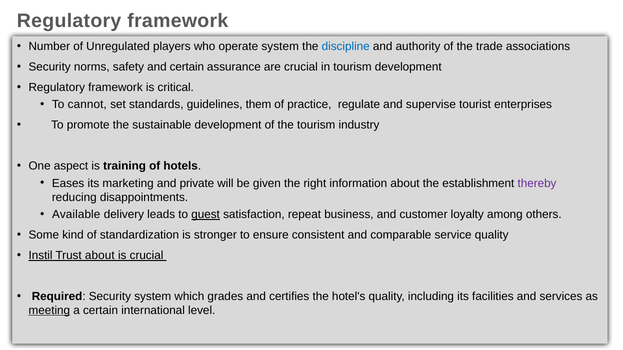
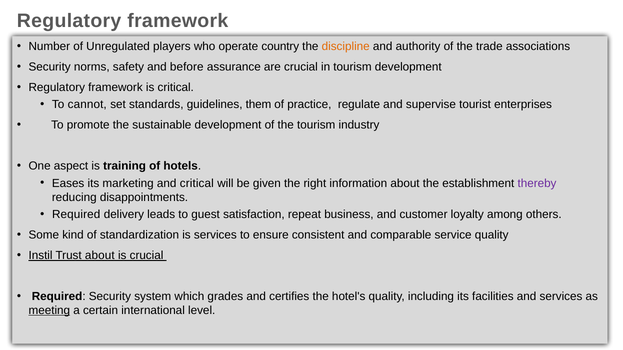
operate system: system -> country
discipline colour: blue -> orange
and certain: certain -> before
and private: private -> critical
Available at (76, 215): Available -> Required
guest underline: present -> none
is stronger: stronger -> services
